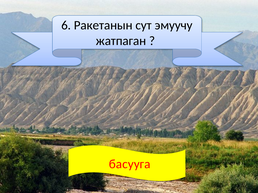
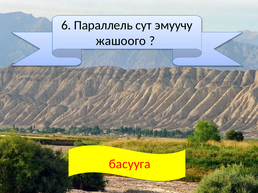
Ракетанын: Ракетанын -> Параллель
жатпаган: жатпаган -> жашоого
